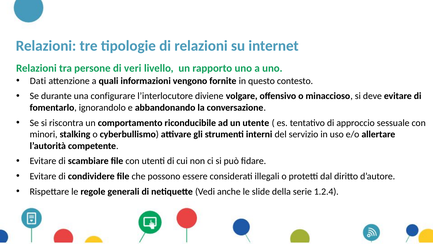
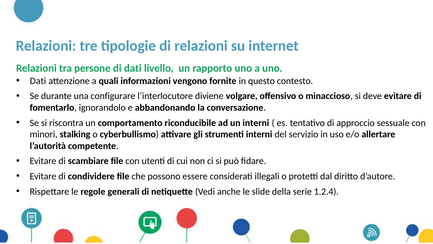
di veri: veri -> dati
un utente: utente -> interni
